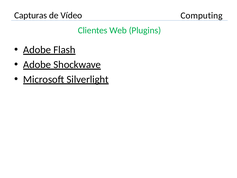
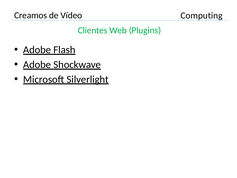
Capturas: Capturas -> Creamos
